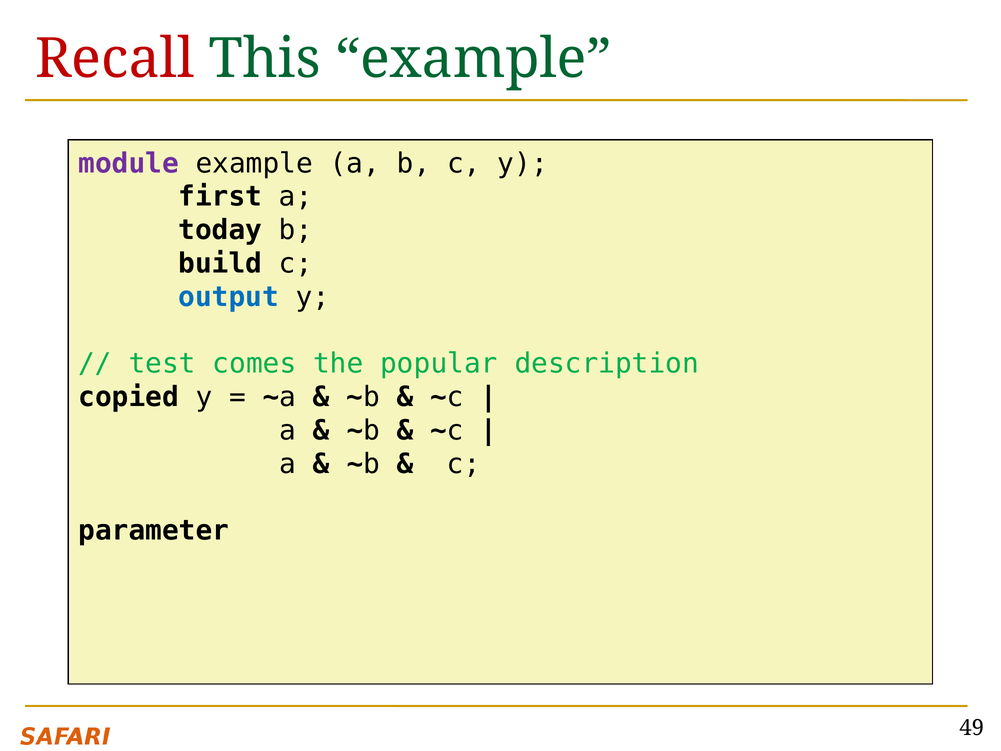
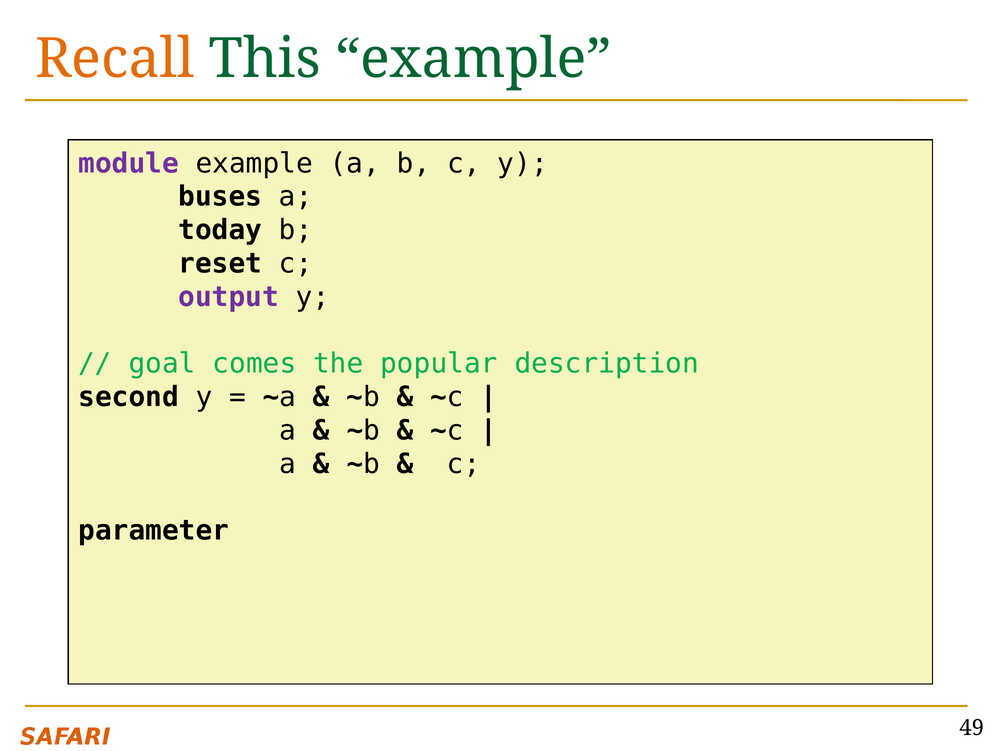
Recall colour: red -> orange
first: first -> buses
build: build -> reset
output colour: blue -> purple
test: test -> goal
copied: copied -> second
